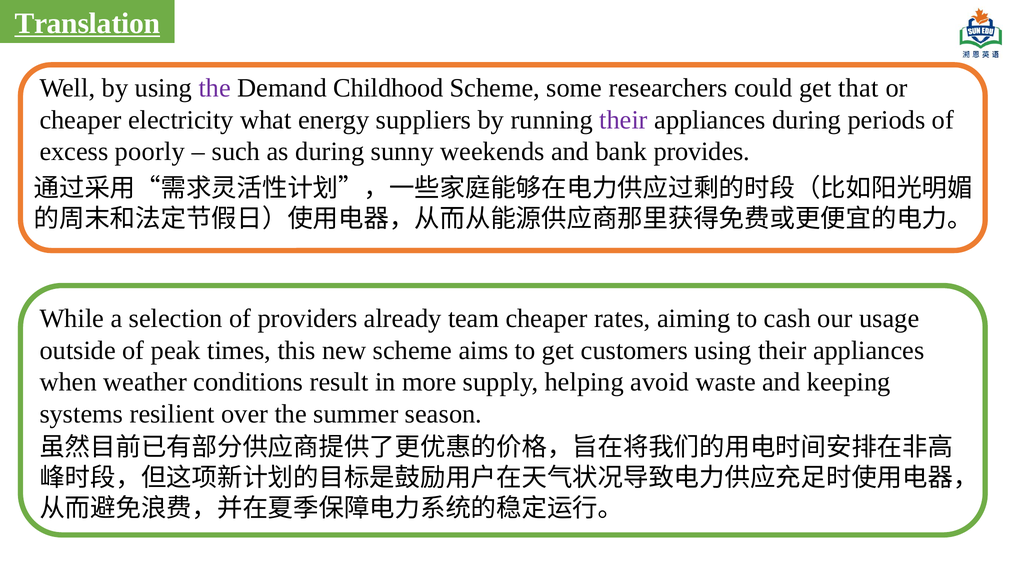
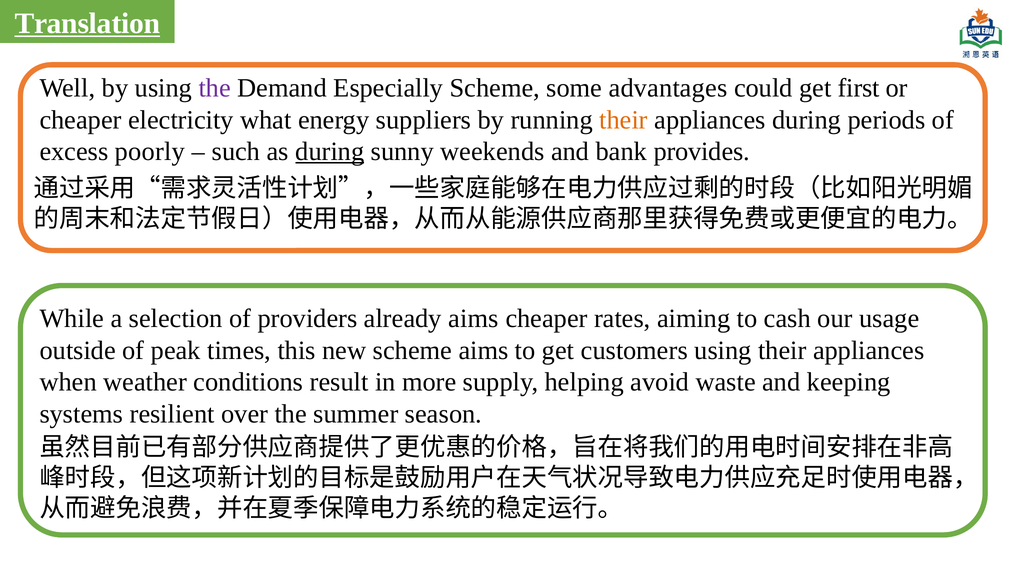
Childhood: Childhood -> Especially
researchers: researchers -> advantages
that: that -> first
their at (624, 120) colour: purple -> orange
during at (330, 151) underline: none -> present
already team: team -> aims
